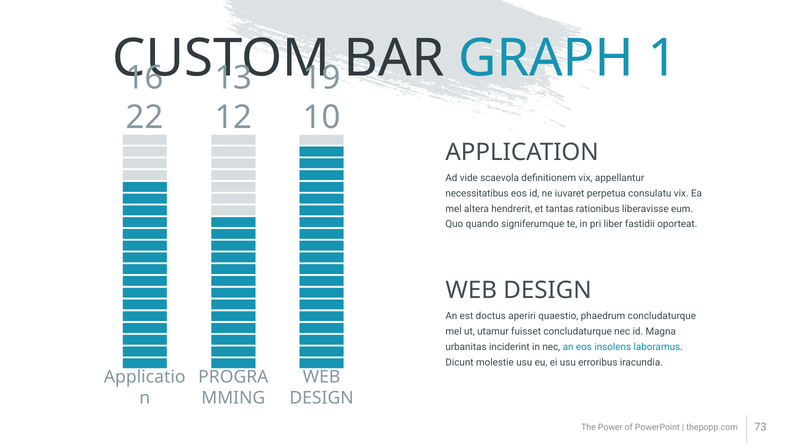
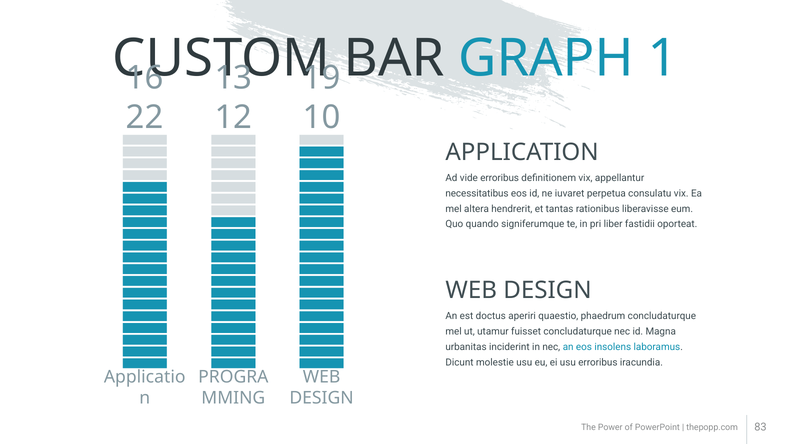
vide scaevola: scaevola -> erroribus
73: 73 -> 83
